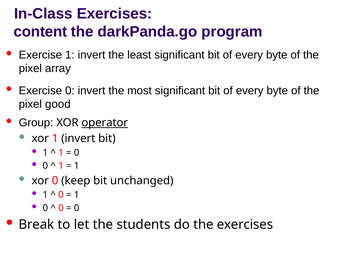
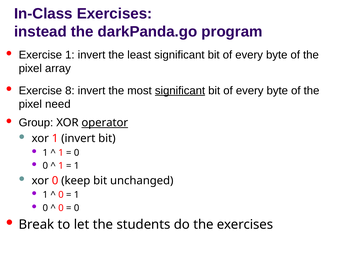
content: content -> instead
Exercise 0: 0 -> 8
significant at (180, 91) underline: none -> present
good: good -> need
